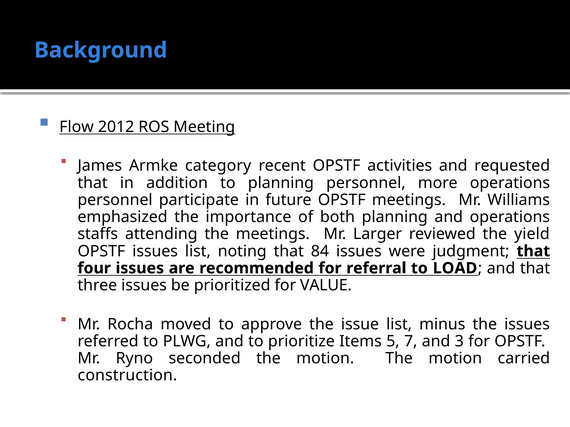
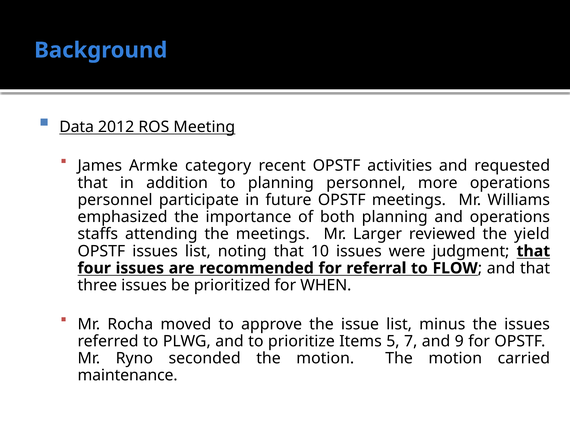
Flow: Flow -> Data
84: 84 -> 10
LOAD: LOAD -> FLOW
VALUE: VALUE -> WHEN
3: 3 -> 9
construction: construction -> maintenance
